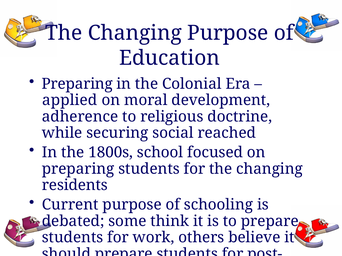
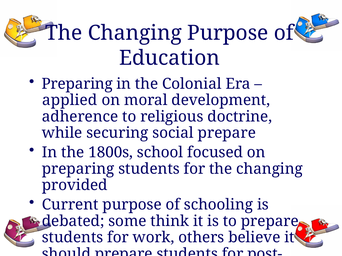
social reached: reached -> prepare
residents: residents -> provided
